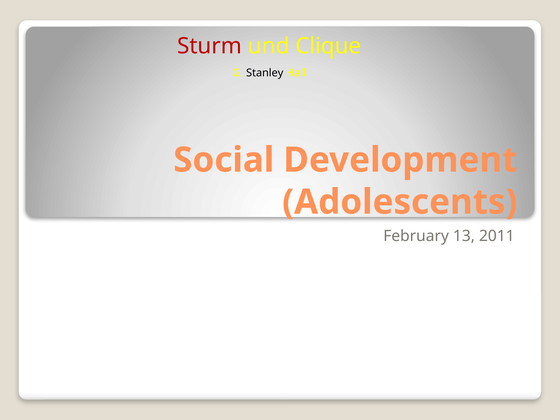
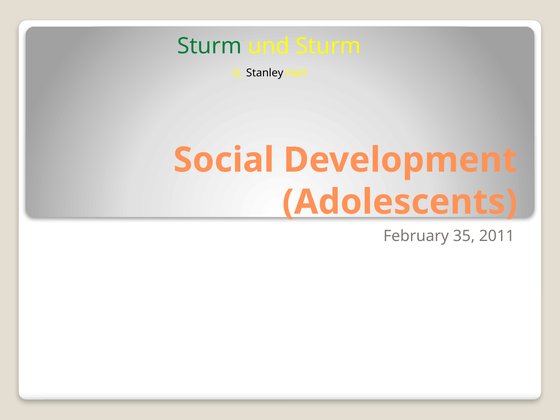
Sturm at (209, 46) colour: red -> green
und Clique: Clique -> Sturm
13: 13 -> 35
